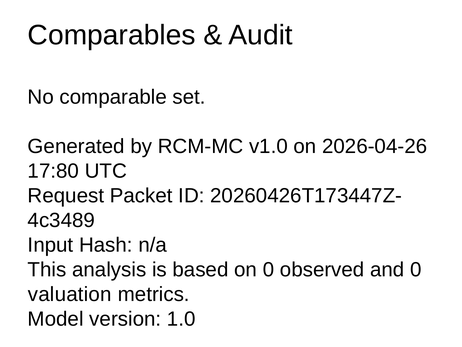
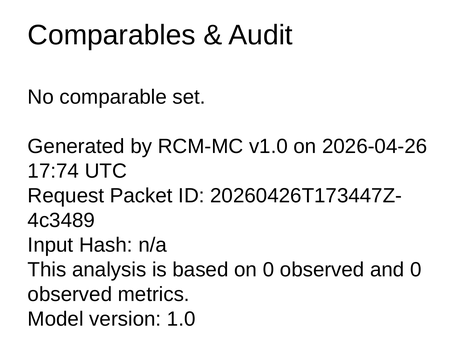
17:80: 17:80 -> 17:74
valuation at (70, 294): valuation -> observed
